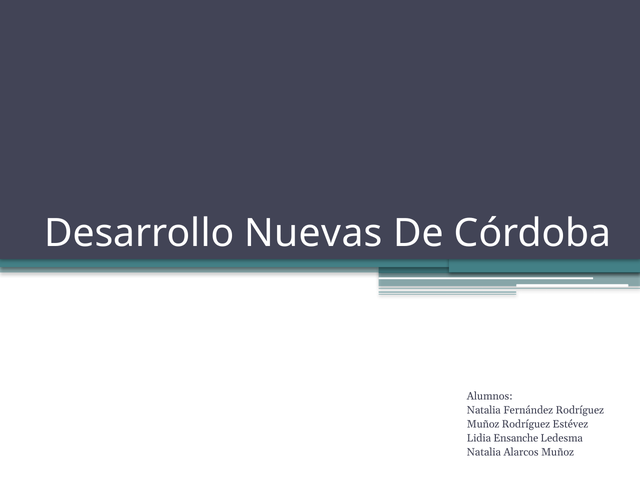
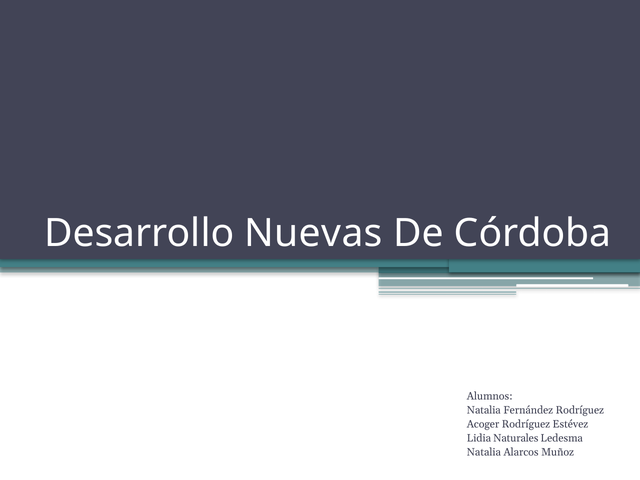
Muñoz at (483, 424): Muñoz -> Acoger
Ensanche: Ensanche -> Naturales
